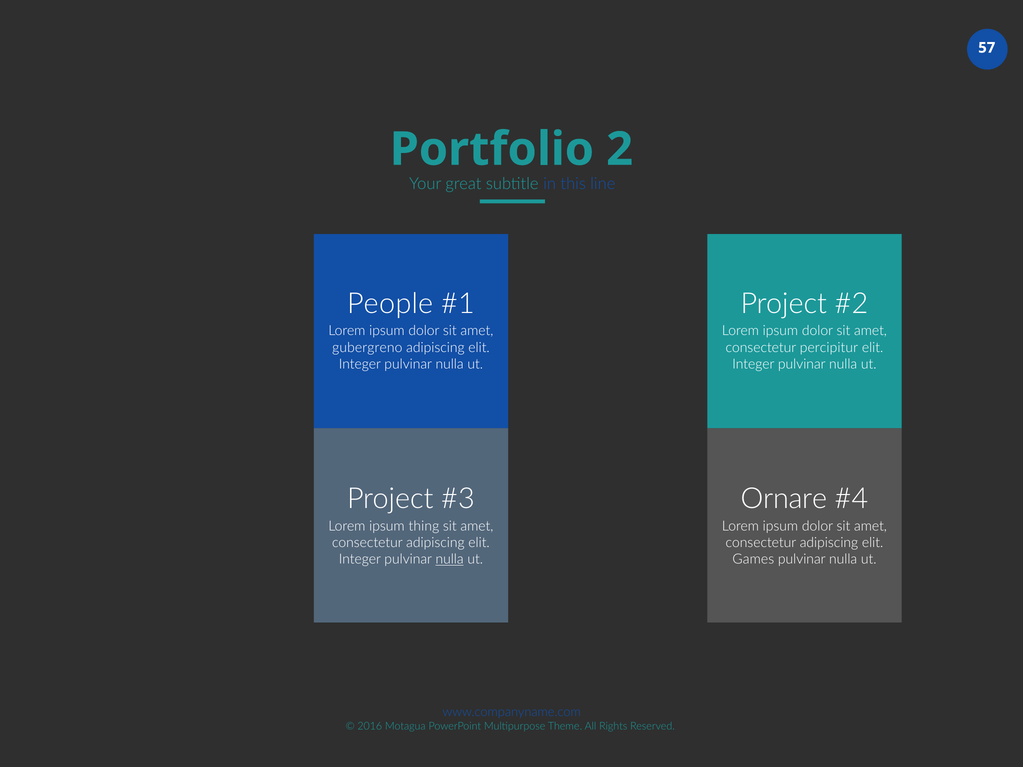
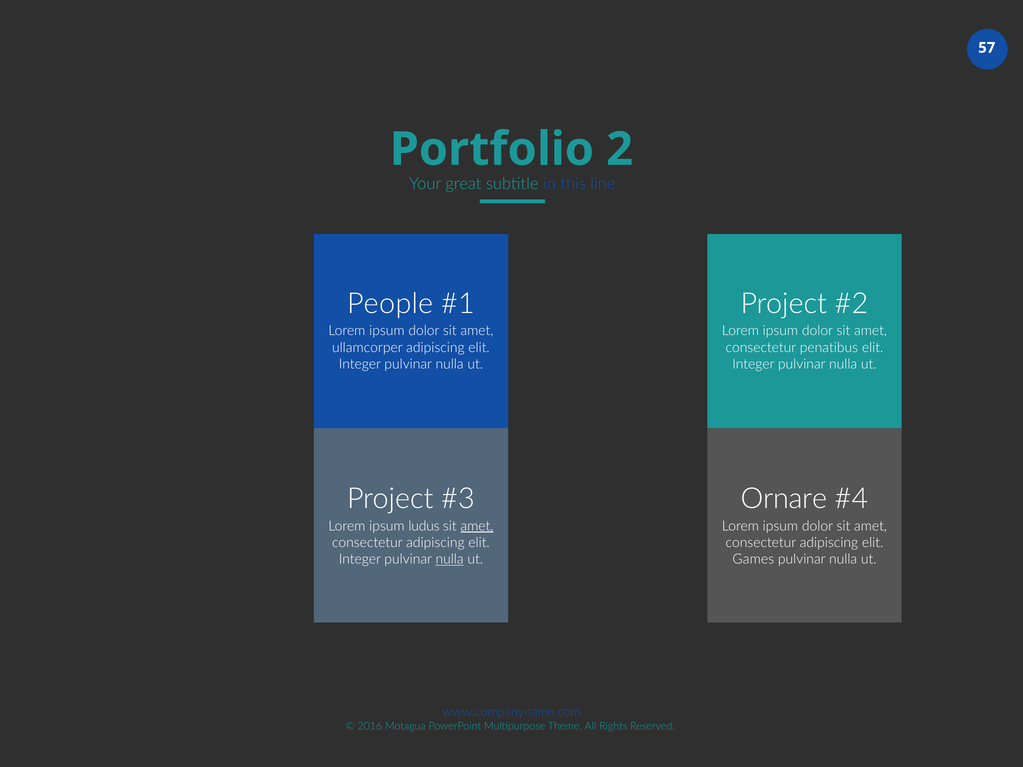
gubergreno: gubergreno -> ullamcorper
percipitur: percipitur -> penatibus
thing: thing -> ludus
amet at (477, 526) underline: none -> present
